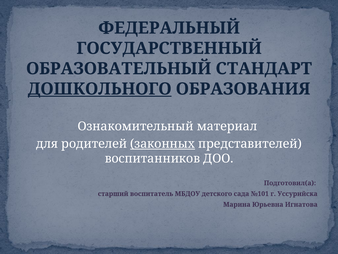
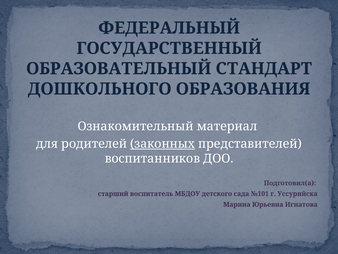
ДОШКОЛЬНОГО underline: present -> none
